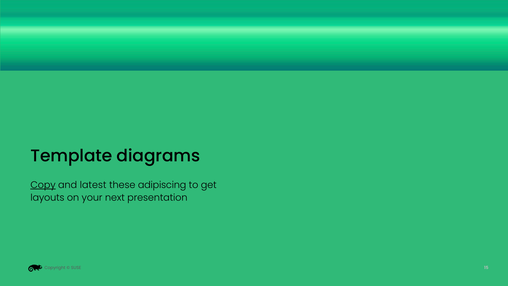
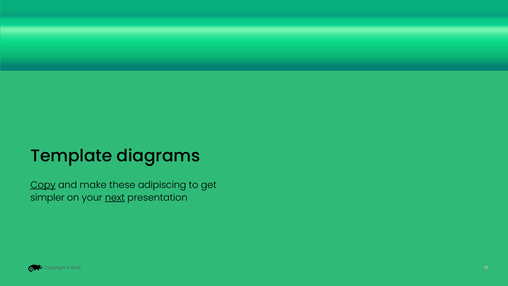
latest: latest -> make
layouts: layouts -> simpler
next underline: none -> present
